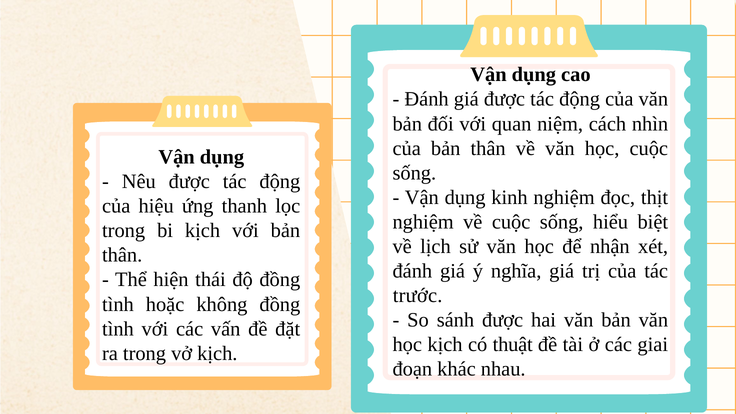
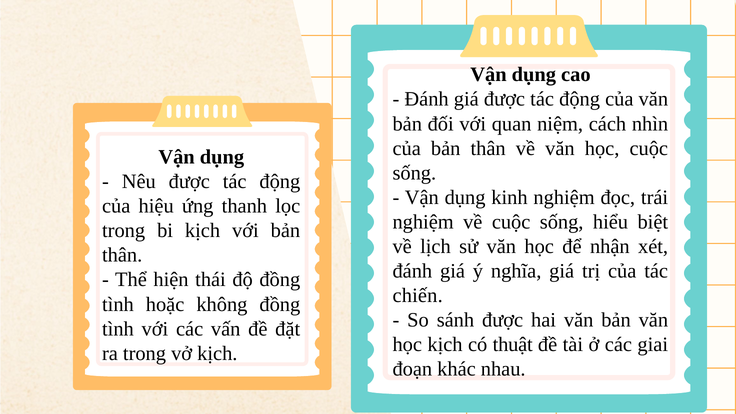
thịt: thịt -> trái
trước: trước -> chiến
